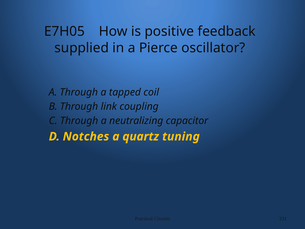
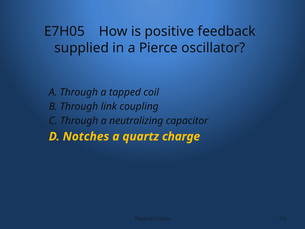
tuning: tuning -> charge
